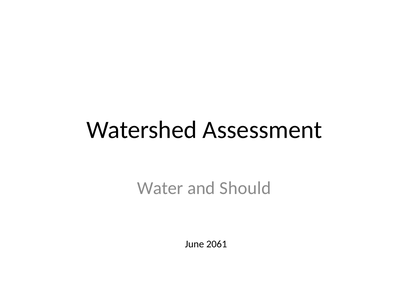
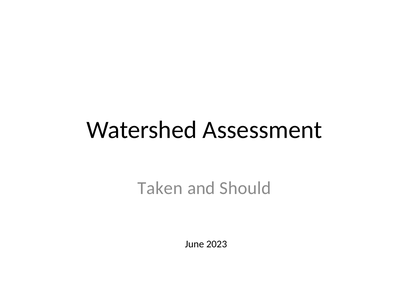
Water: Water -> Taken
2061: 2061 -> 2023
